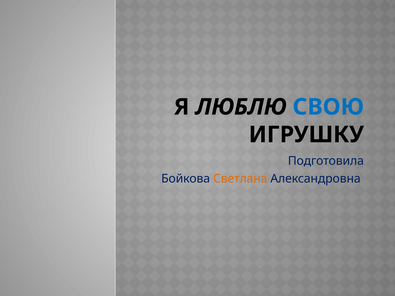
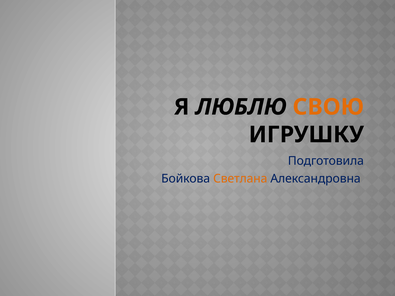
СВОЮ colour: blue -> orange
